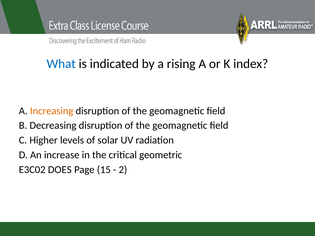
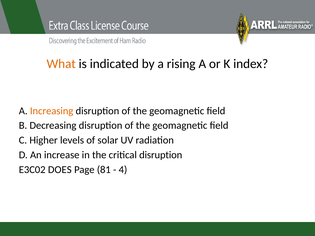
What colour: blue -> orange
critical geometric: geometric -> disruption
15: 15 -> 81
2: 2 -> 4
